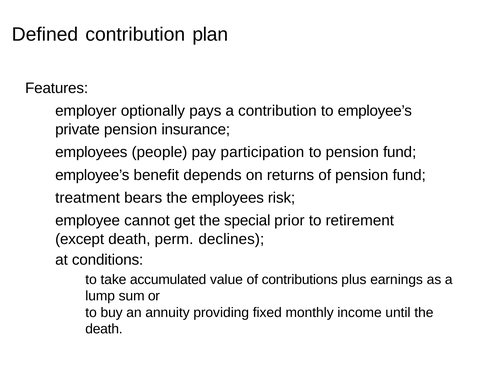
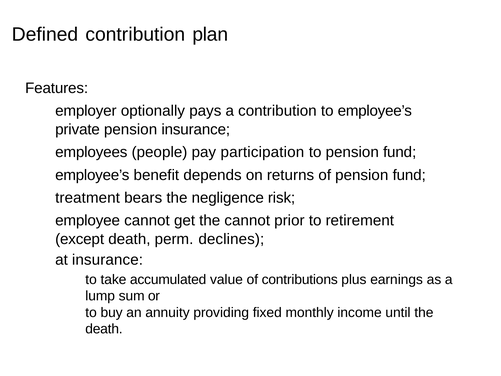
the employees: employees -> negligence
the special: special -> cannot
at conditions: conditions -> insurance
